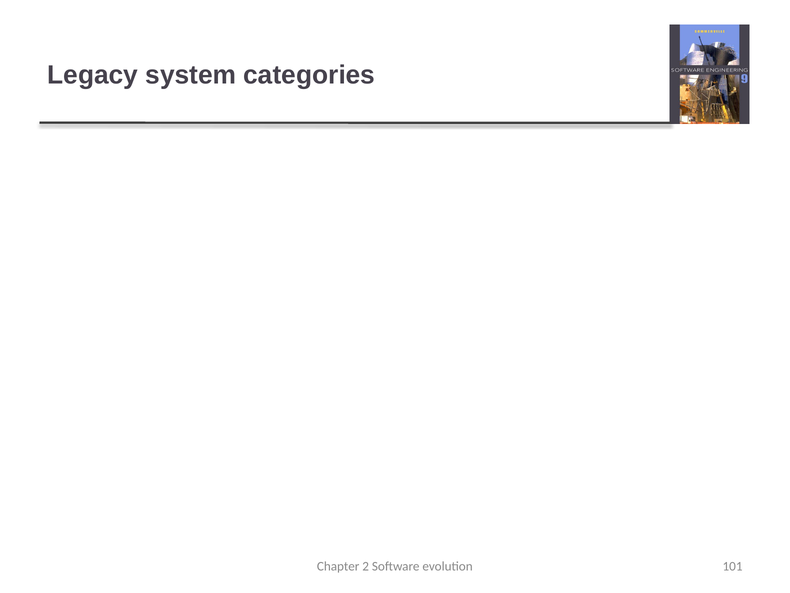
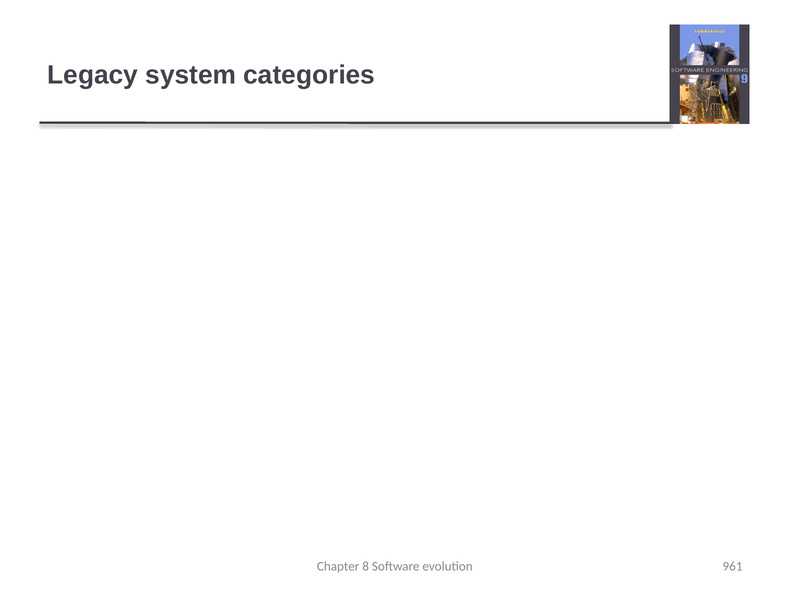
2: 2 -> 8
101: 101 -> 961
